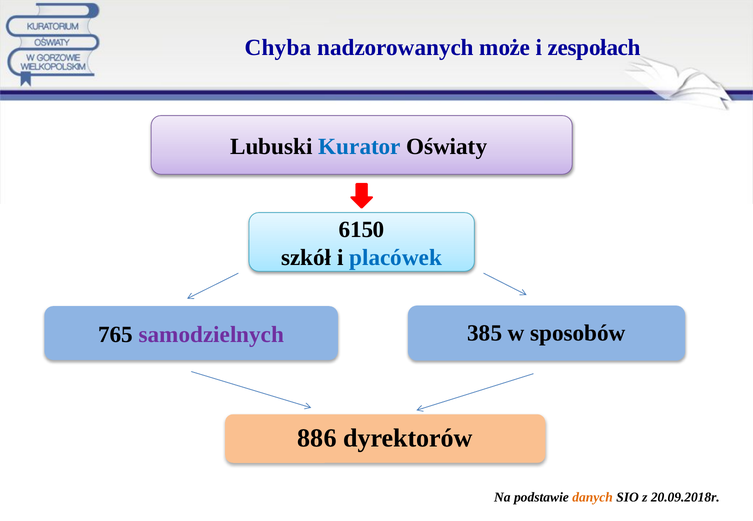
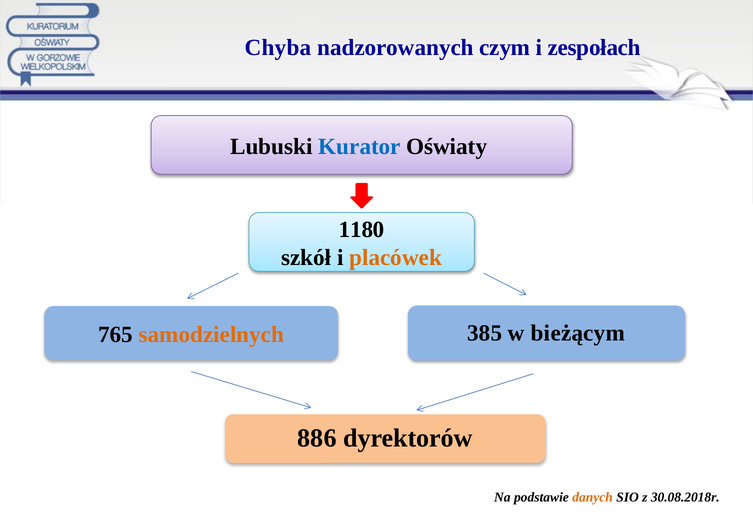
może: może -> czym
6150: 6150 -> 1180
placówek colour: blue -> orange
samodzielnych colour: purple -> orange
sposobów: sposobów -> bieżącym
20.09.2018r: 20.09.2018r -> 30.08.2018r
